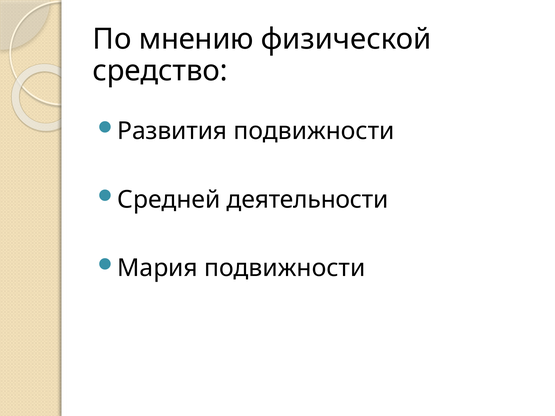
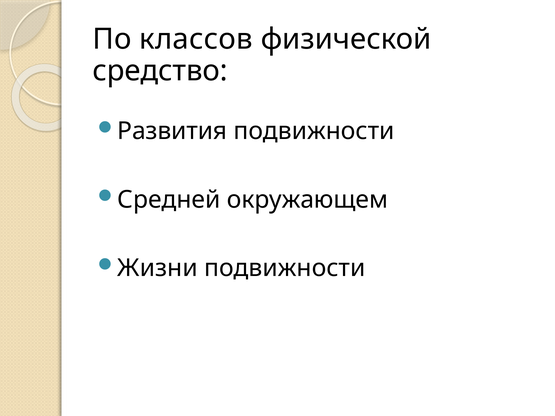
мнению: мнению -> классов
деятельности: деятельности -> окружающем
Мария: Мария -> Жизни
